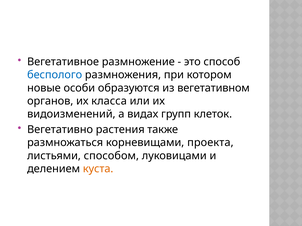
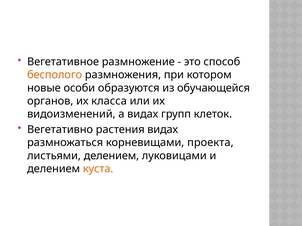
бесполого colour: blue -> orange
вегетативном: вегетативном -> обучающейся
растения также: также -> видах
листьями способом: способом -> делением
